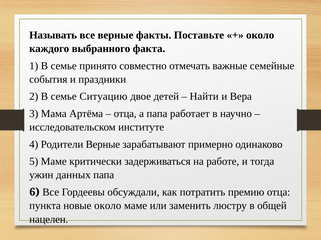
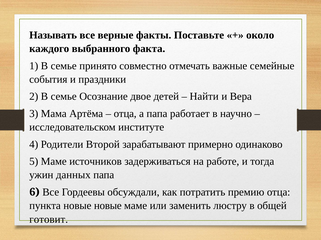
Ситуацию: Ситуацию -> Осознание
Родители Верные: Верные -> Второй
критически: критически -> источников
новые около: около -> новые
нацелен: нацелен -> готовит
